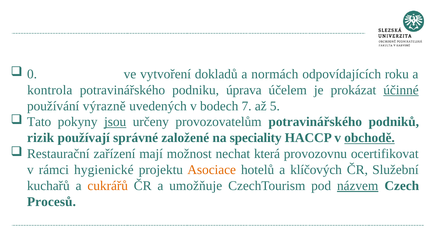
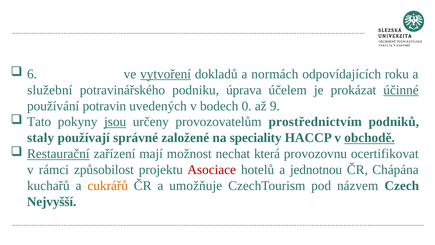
0: 0 -> 6
vytvoření underline: none -> present
kontrola: kontrola -> služební
výrazně: výrazně -> potravin
7: 7 -> 0
5: 5 -> 9
provozovatelům potravinářského: potravinářského -> prostřednictvím
rizik: rizik -> staly
Restaurační underline: none -> present
hygienické: hygienické -> způsobilost
Asociace colour: orange -> red
klíčových: klíčových -> jednotnou
Služební: Služební -> Chápána
názvem underline: present -> none
Procesů: Procesů -> Nejvyšší
